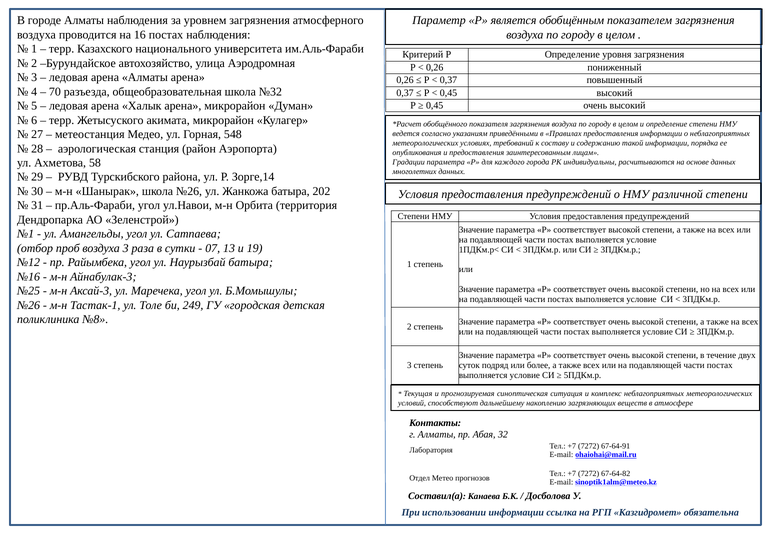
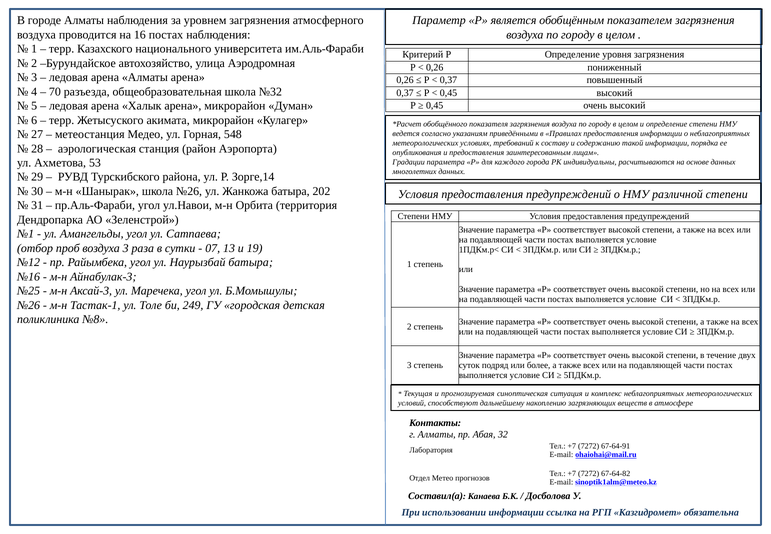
58: 58 -> 53
